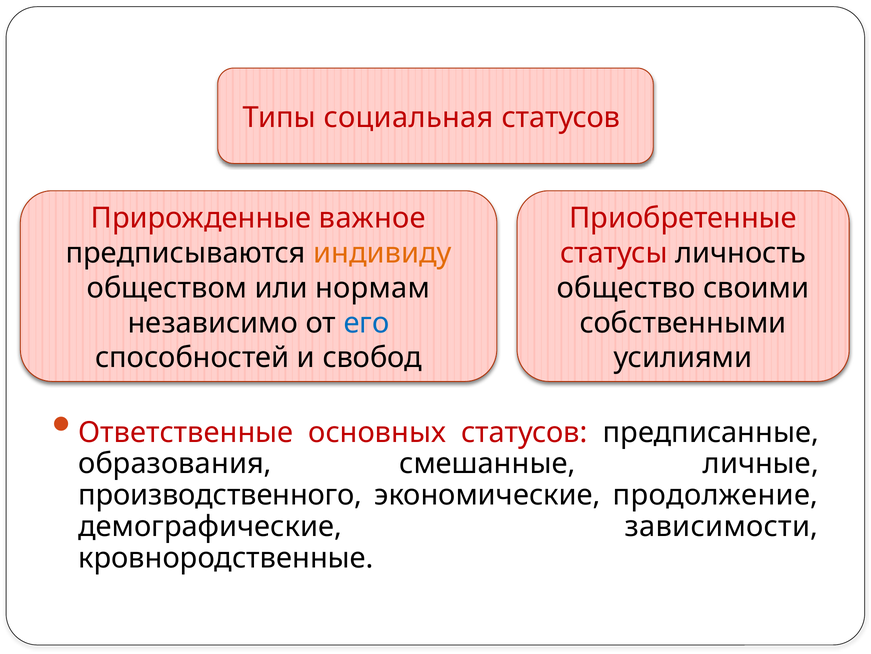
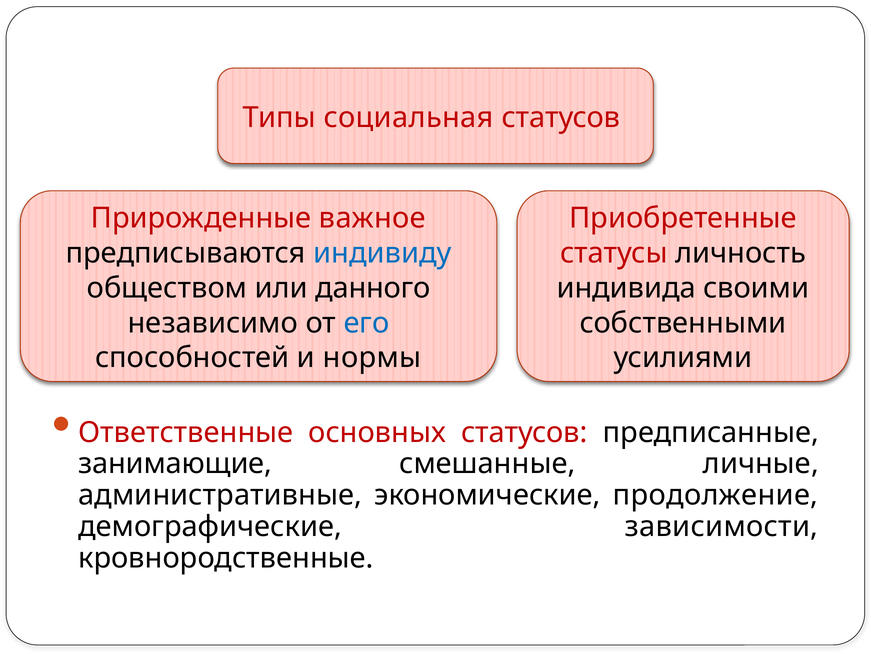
индивиду colour: orange -> blue
нормам: нормам -> данного
общество: общество -> индивида
свобод: свобод -> нормы
образования: образования -> занимающие
производственного: производственного -> административные
